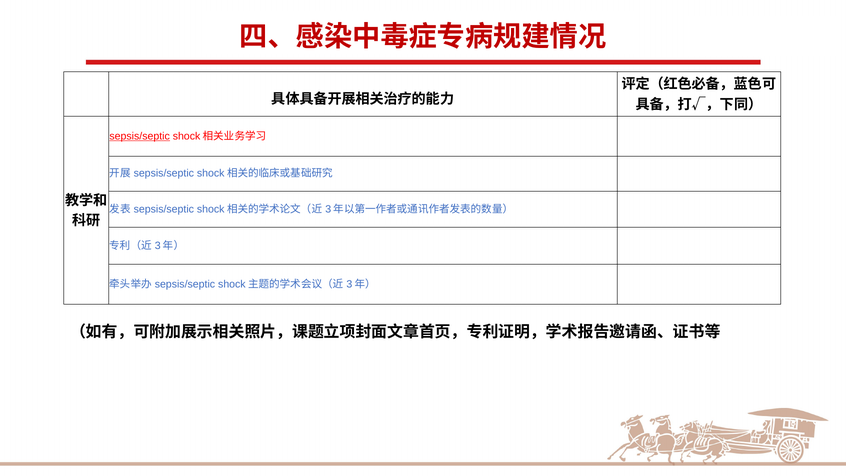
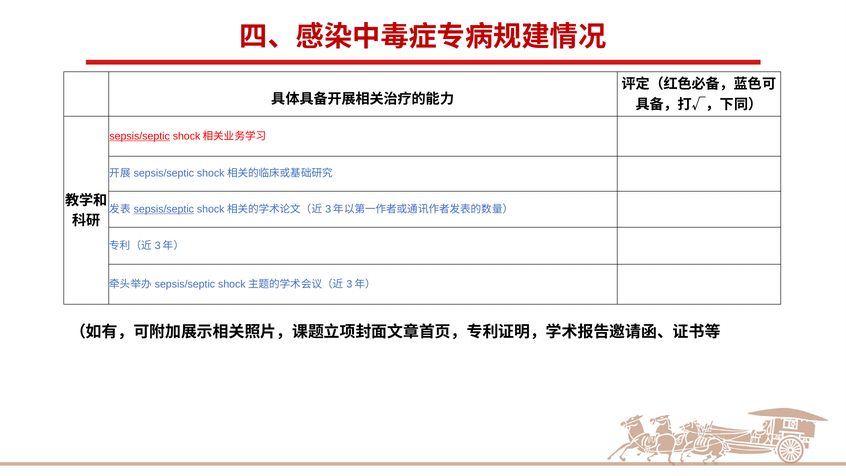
sepsis/septic at (164, 209) underline: none -> present
